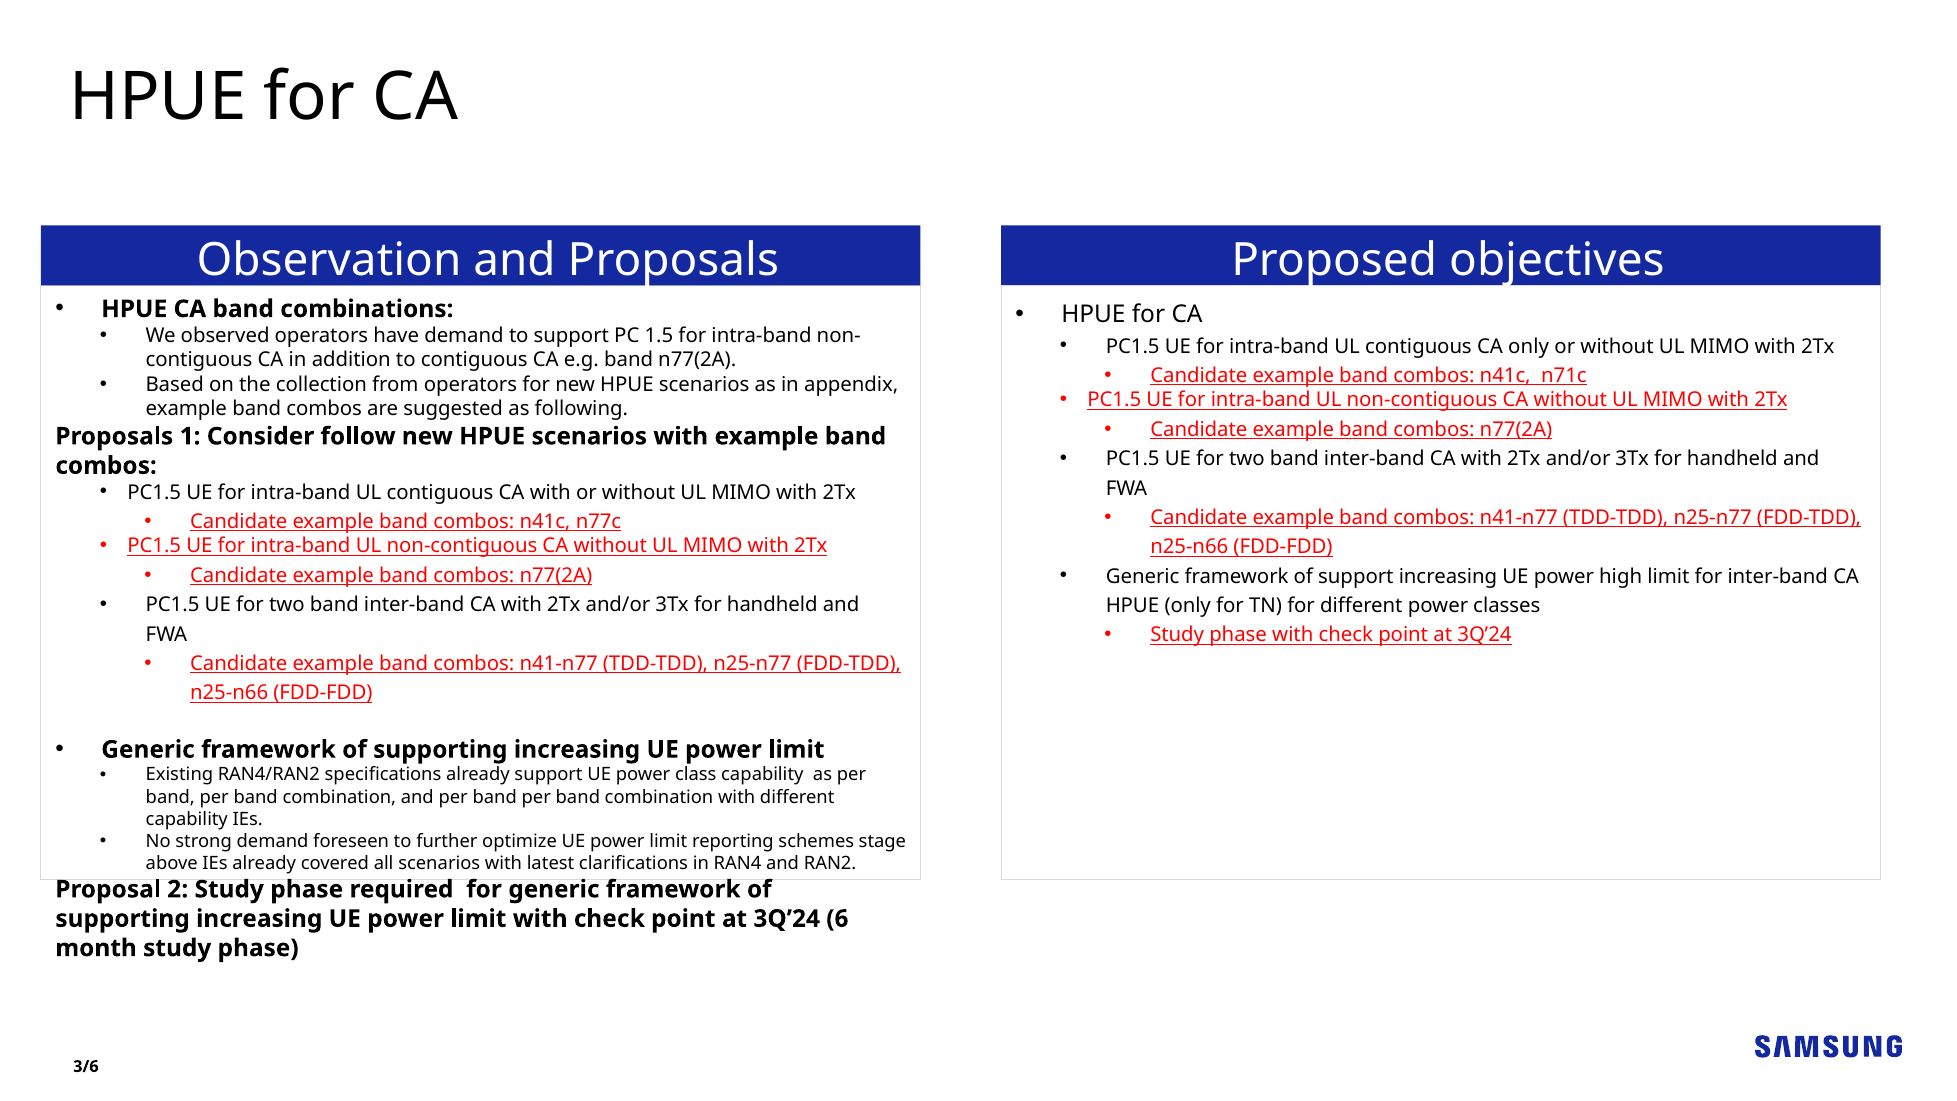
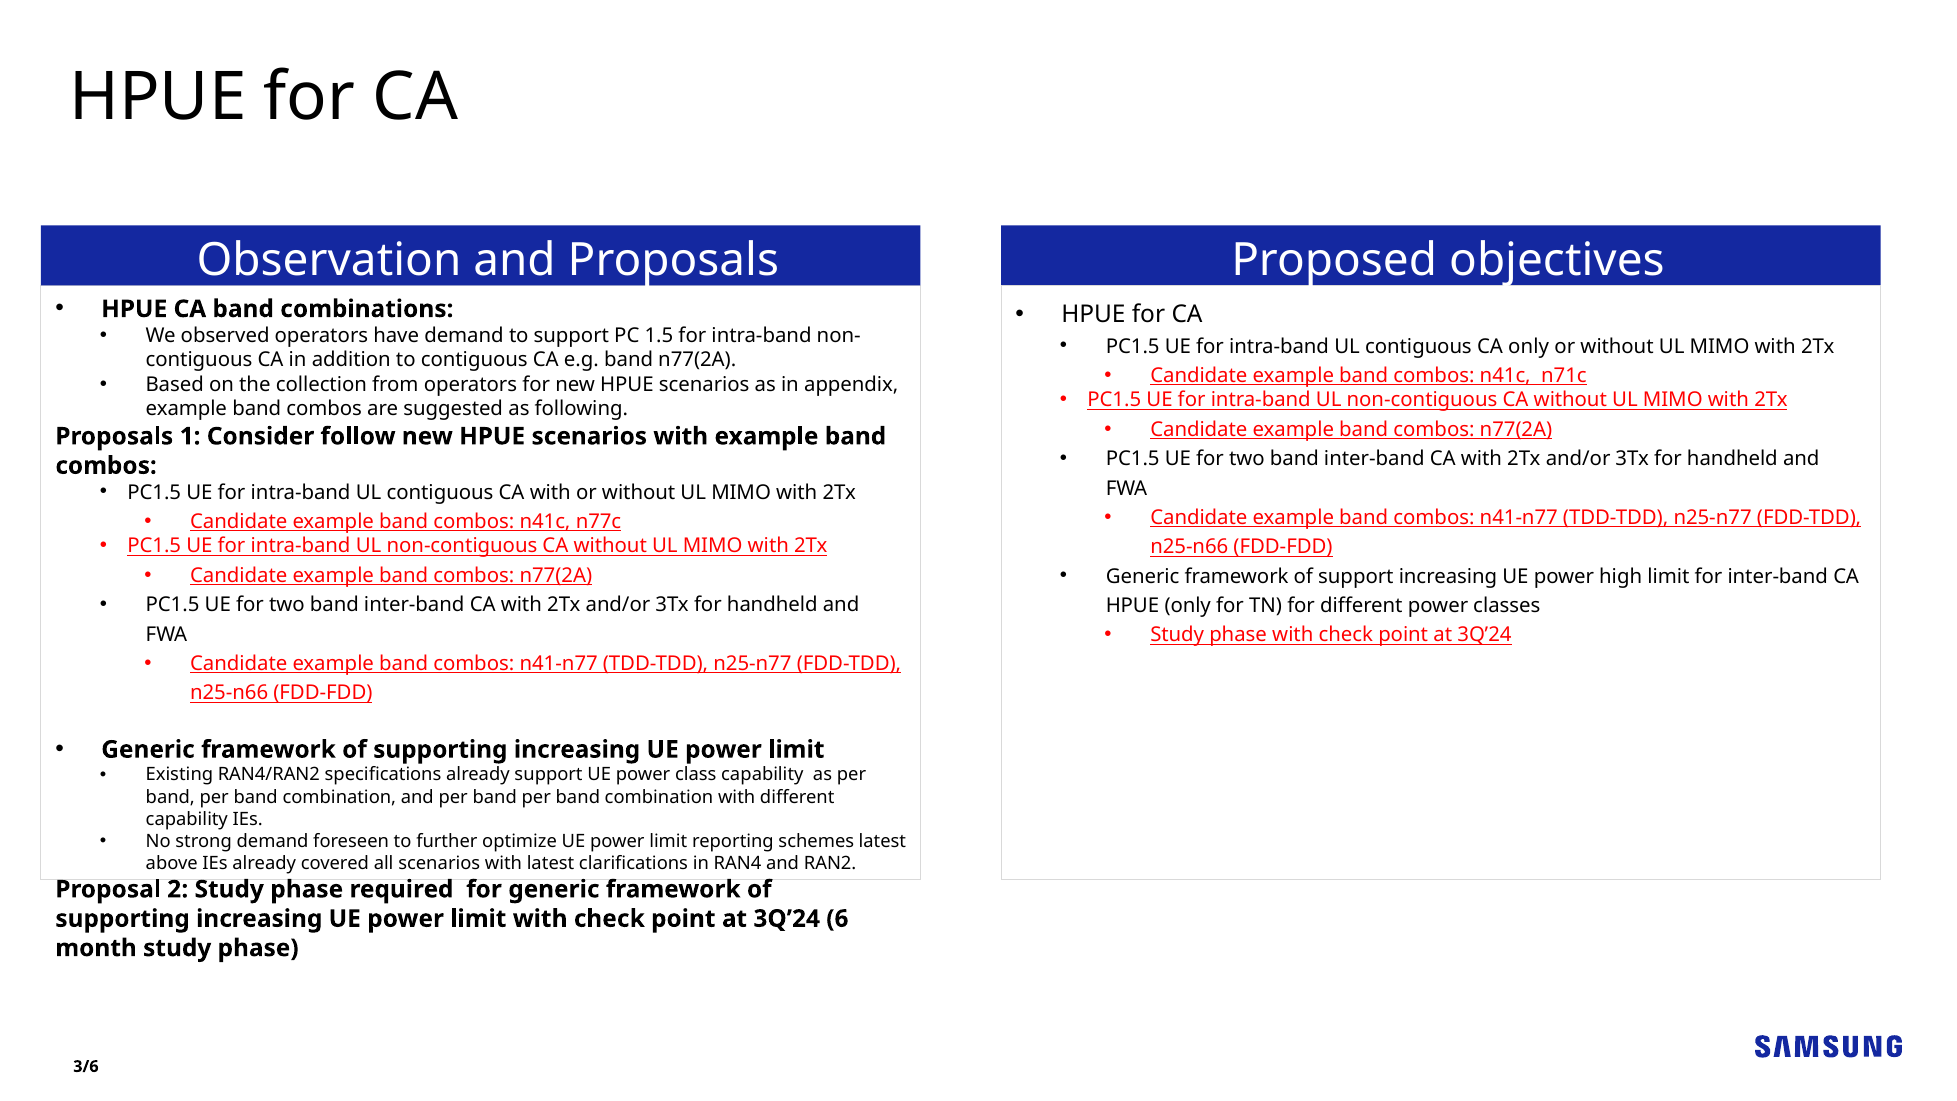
schemes stage: stage -> latest
